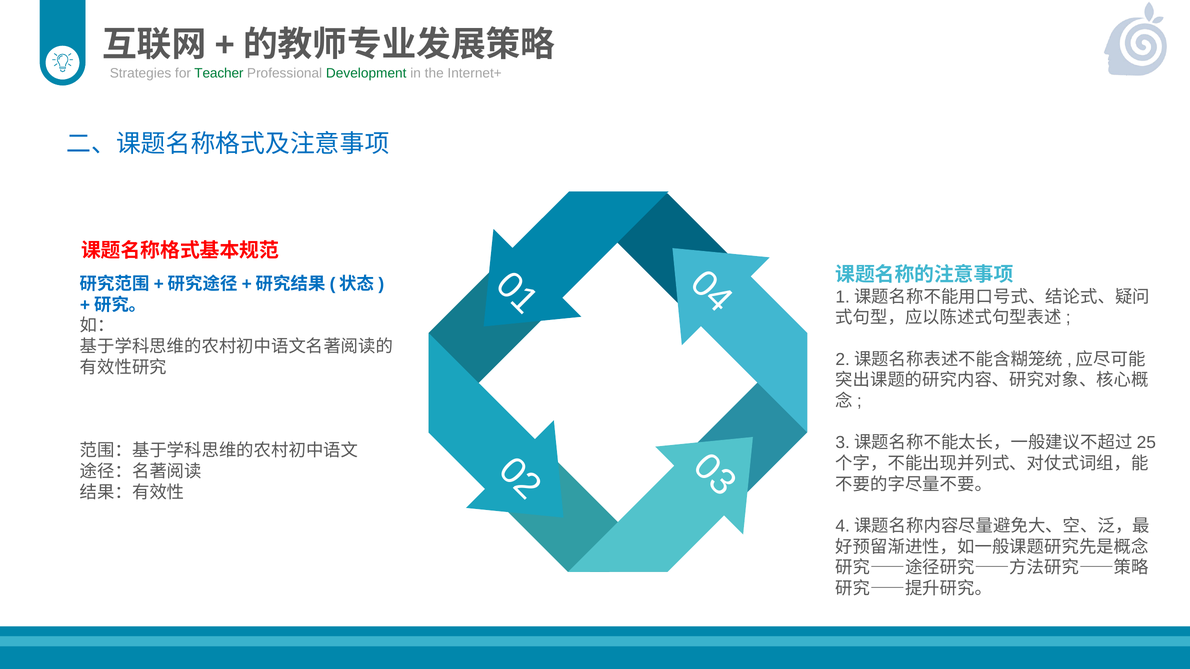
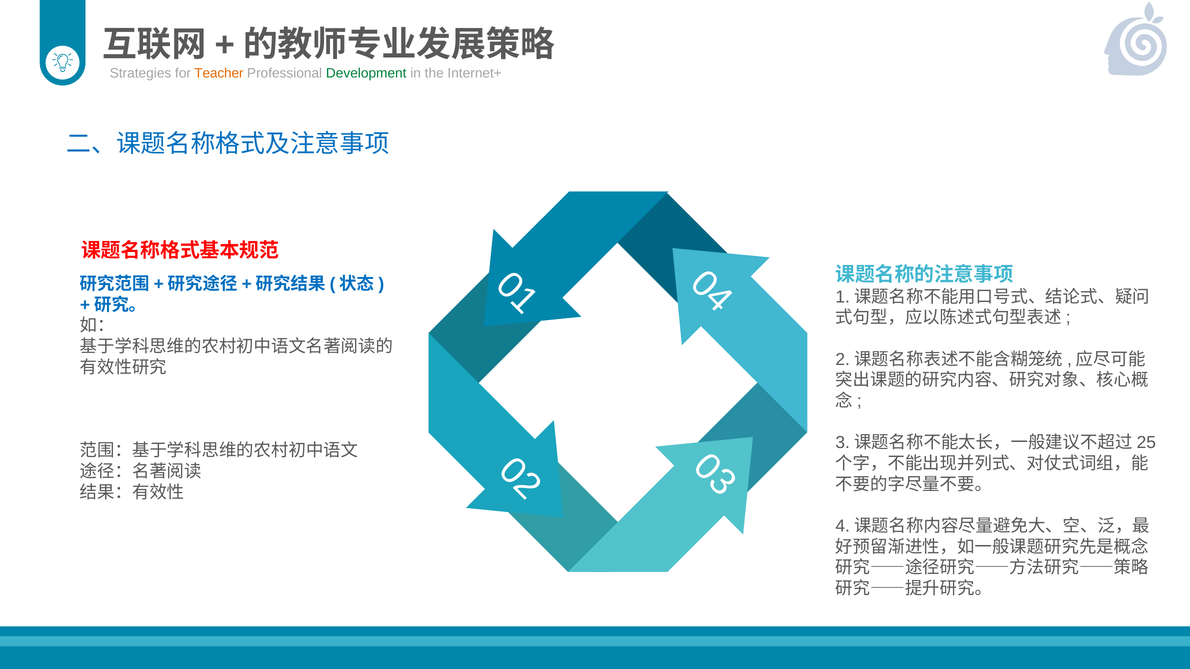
Teacher colour: green -> orange
